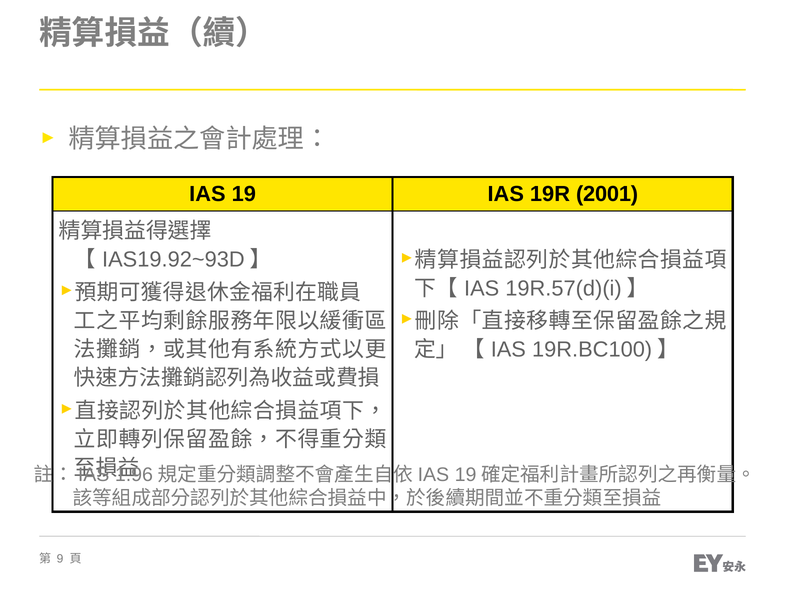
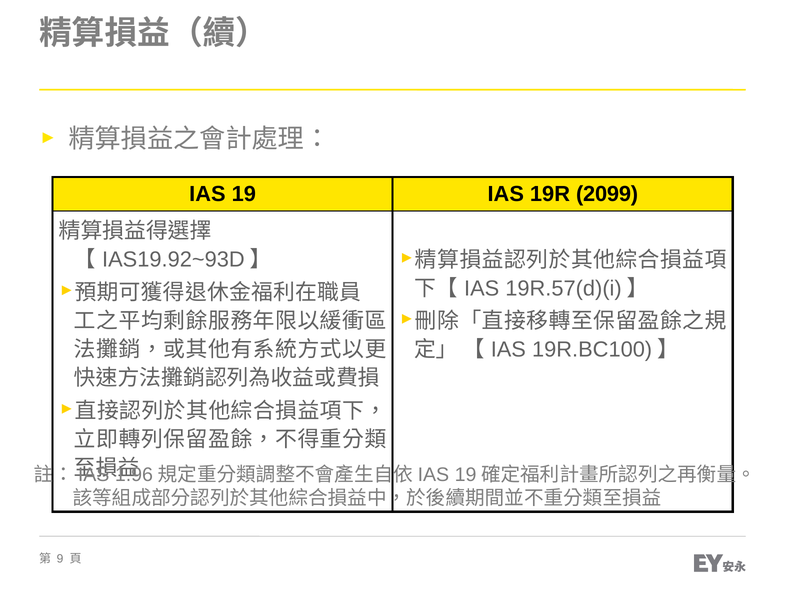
2001: 2001 -> 2099
